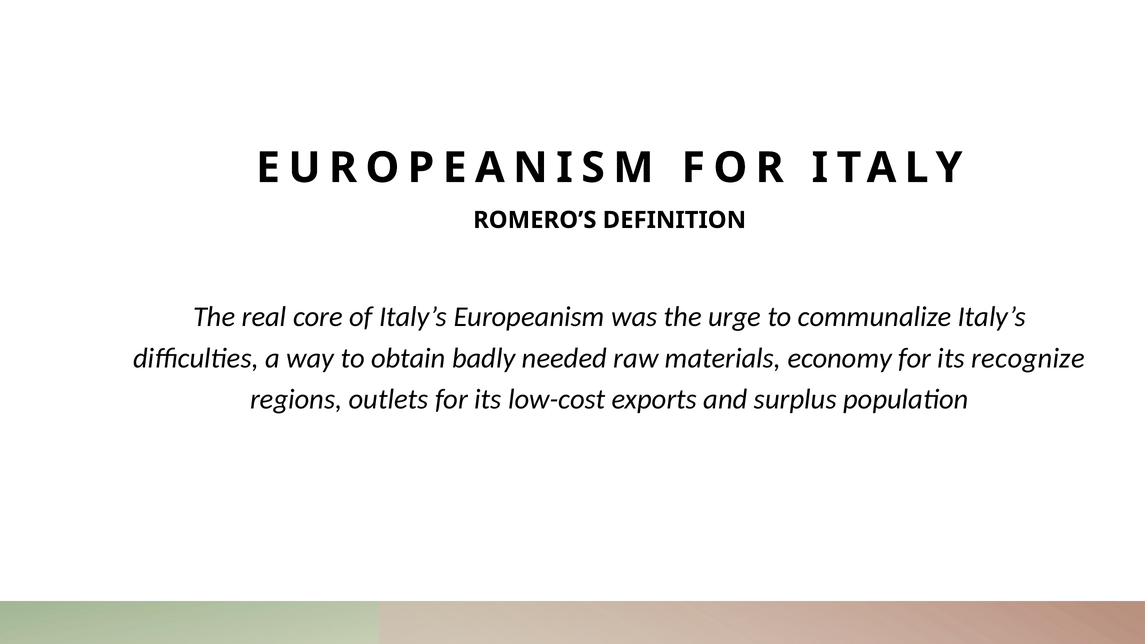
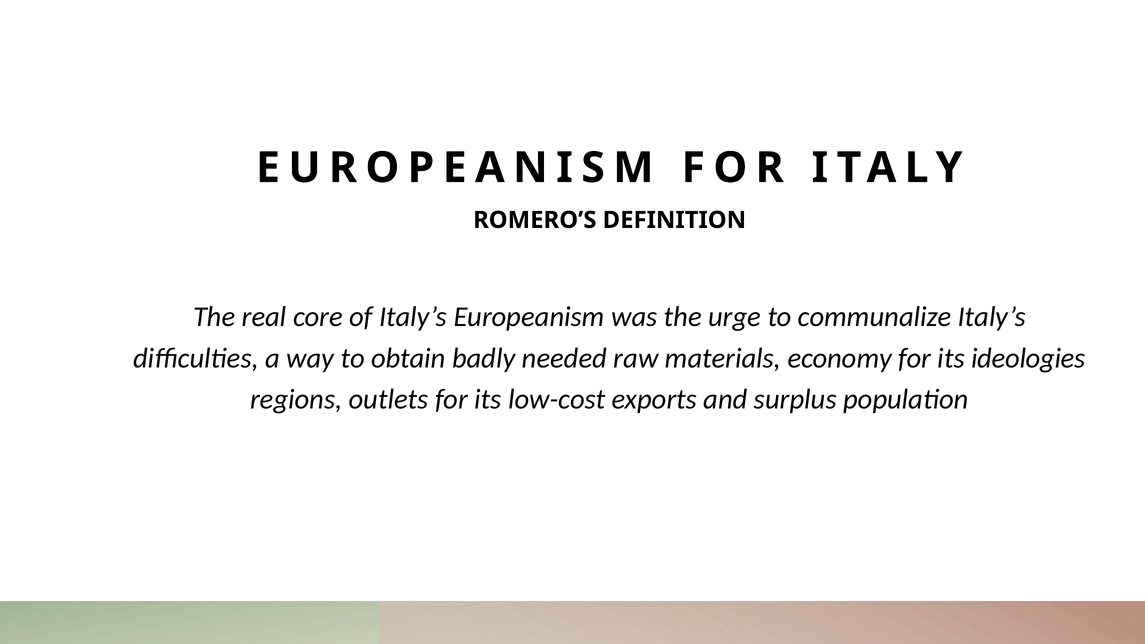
recognize: recognize -> ideologies
